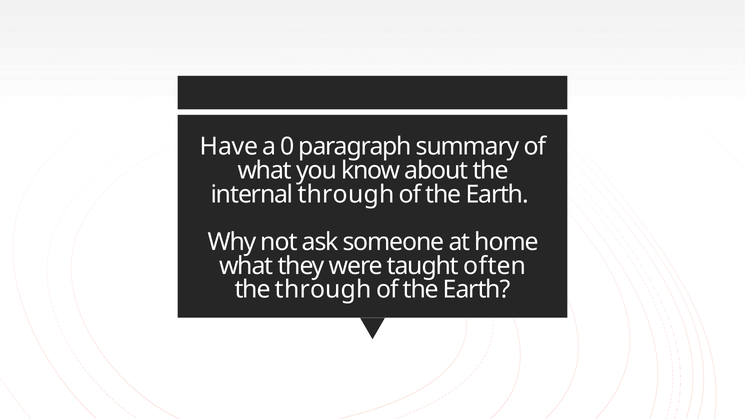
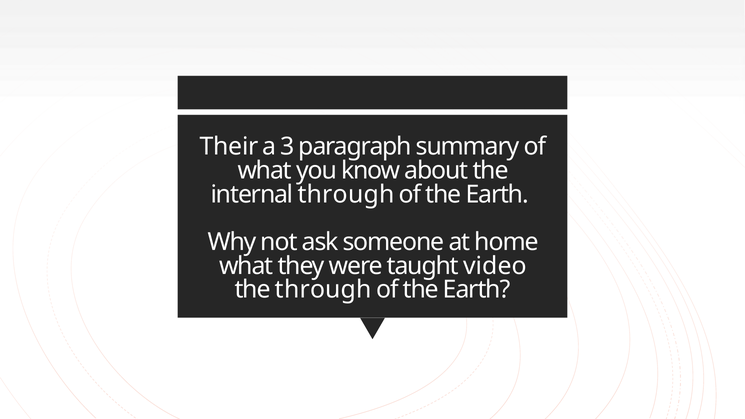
Have: Have -> Their
0: 0 -> 3
often: often -> video
